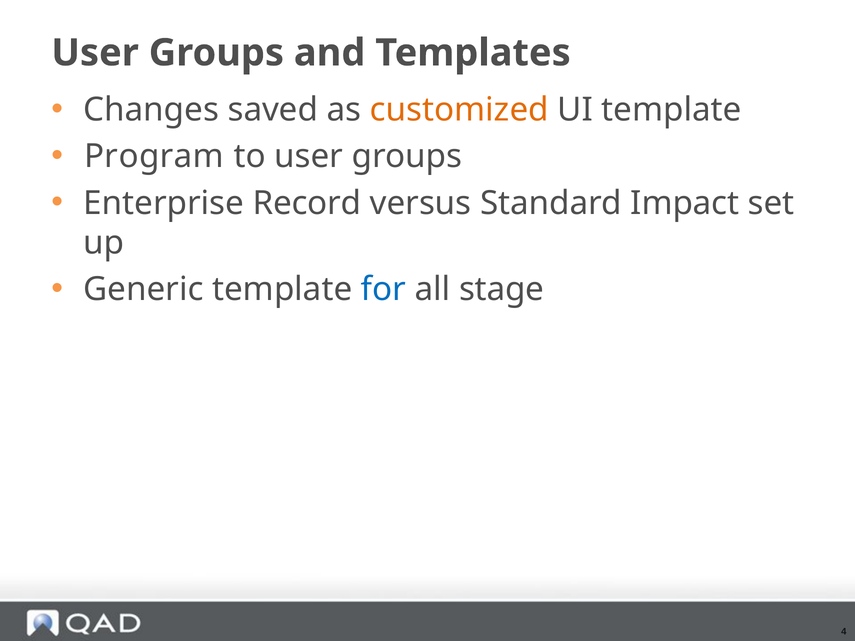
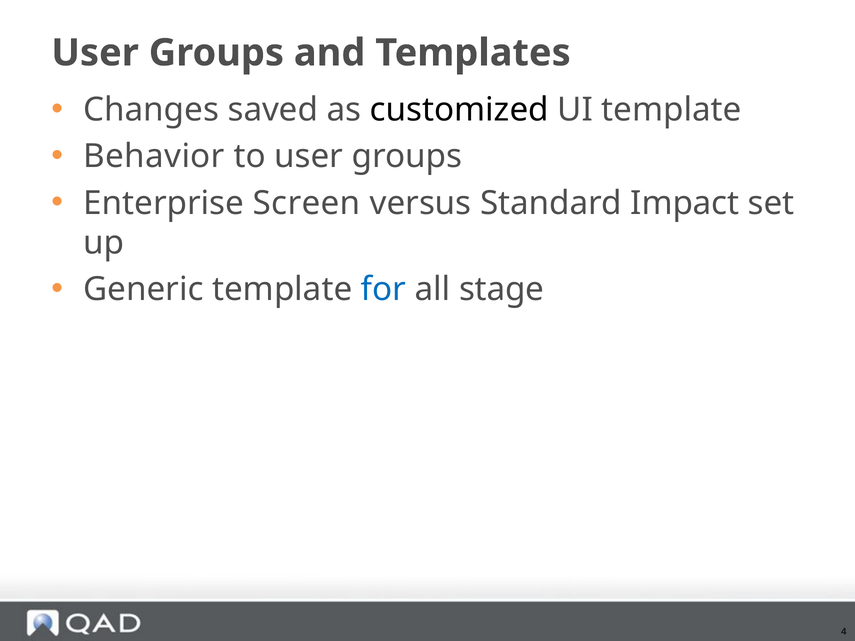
customized colour: orange -> black
Program: Program -> Behavior
Record: Record -> Screen
